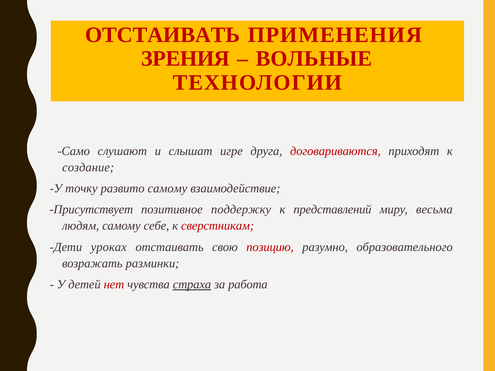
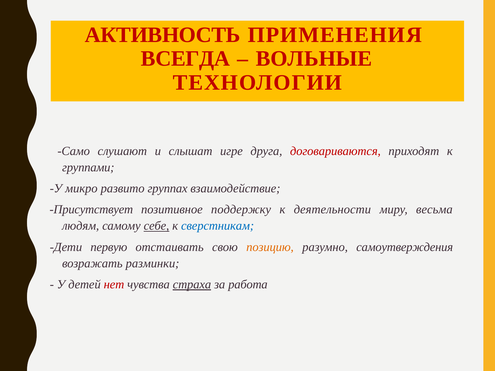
ОТСТАИВАТЬ at (163, 35): ОТСТАИВАТЬ -> АКТИВНОСТЬ
ЗРЕНИЯ: ЗРЕНИЯ -> ВСЕГДА
создание: создание -> группами
точку: точку -> микро
развито самому: самому -> группах
представлений: представлений -> деятельности
себе underline: none -> present
сверстникам colour: red -> blue
уроках: уроках -> первую
позицию colour: red -> orange
образовательного: образовательного -> самоутверждения
